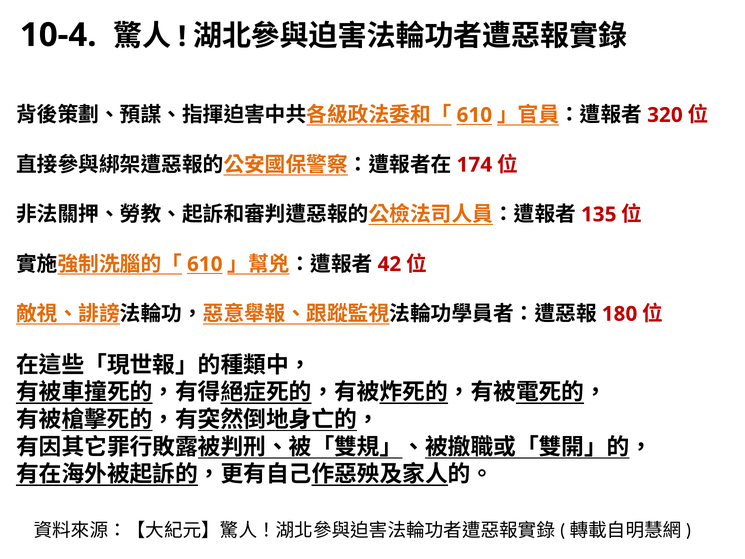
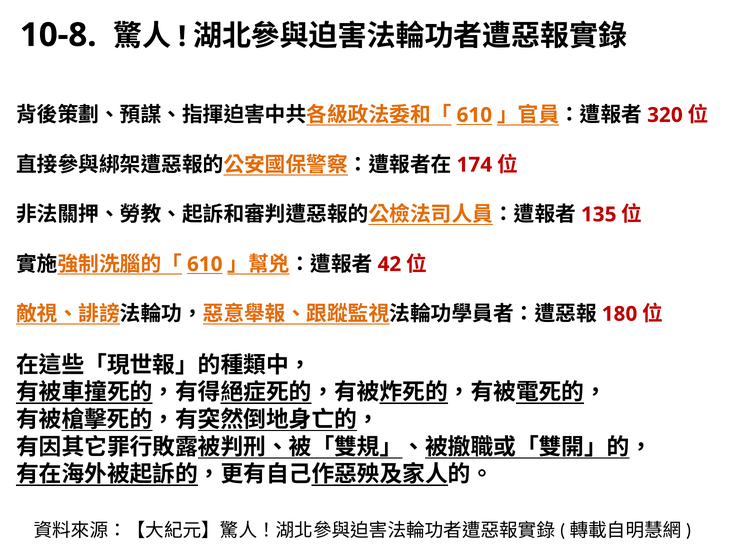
10-4: 10-4 -> 10-8
